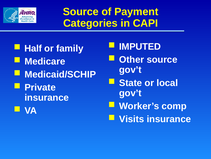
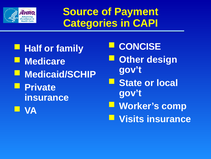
IMPUTED: IMPUTED -> CONCISE
Other source: source -> design
